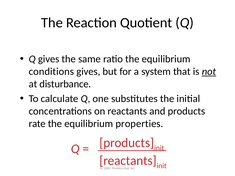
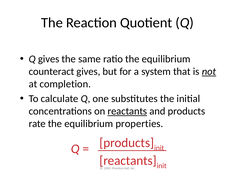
conditions: conditions -> counteract
disturbance: disturbance -> completion
reactants at (127, 111) underline: none -> present
